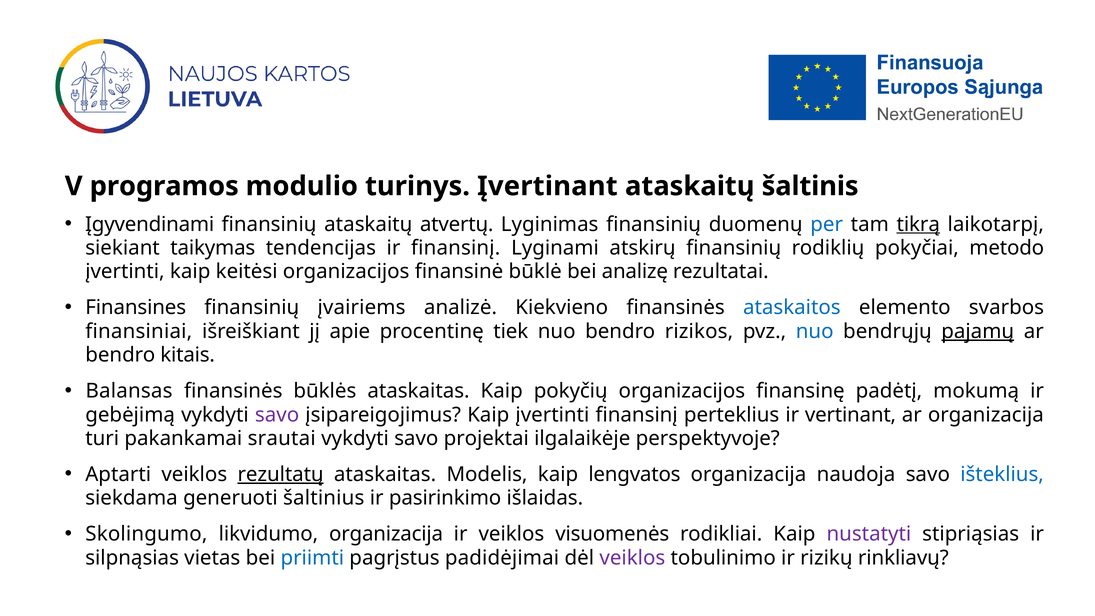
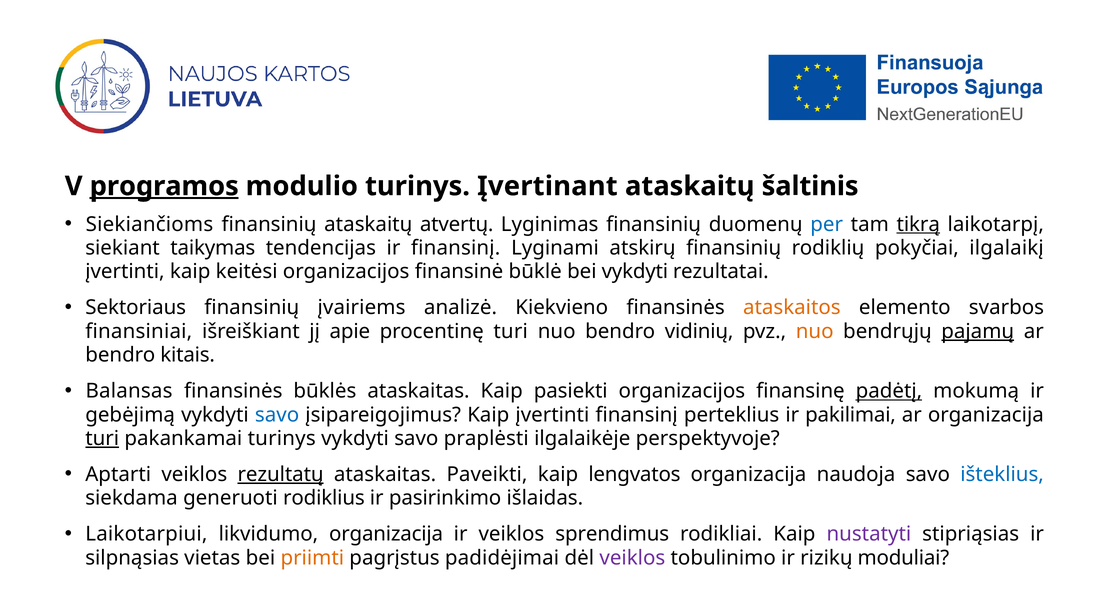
programos underline: none -> present
Įgyvendinami: Įgyvendinami -> Siekiančioms
metodo: metodo -> ilgalaikį
bei analizę: analizę -> vykdyti
Finansines: Finansines -> Sektoriaus
ataskaitos colour: blue -> orange
procentinę tiek: tiek -> turi
rizikos: rizikos -> vidinių
nuo at (815, 331) colour: blue -> orange
pokyčių: pokyčių -> pasiekti
padėtį underline: none -> present
savo at (277, 415) colour: purple -> blue
vertinant: vertinant -> pakilimai
turi at (102, 438) underline: none -> present
pakankamai srautai: srautai -> turinys
projektai: projektai -> praplėsti
Modelis: Modelis -> Paveikti
šaltinius: šaltinius -> rodiklius
Skolingumo: Skolingumo -> Laikotarpiui
visuomenės: visuomenės -> sprendimus
priimti colour: blue -> orange
rinkliavų: rinkliavų -> moduliai
